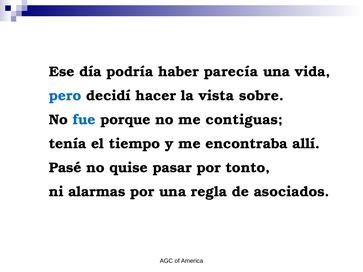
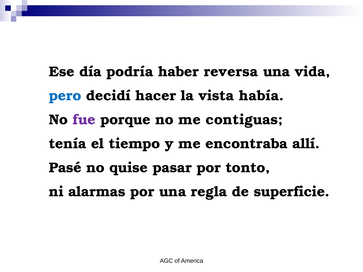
parecía: parecía -> reversa
sobre: sobre -> había
fue colour: blue -> purple
asociados: asociados -> superficie
